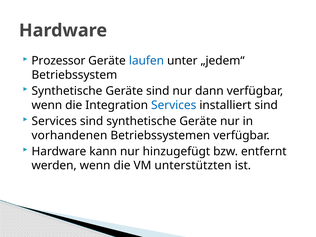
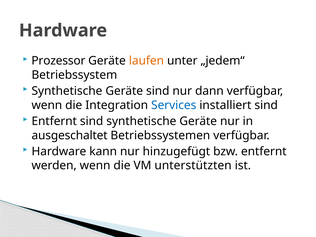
laufen colour: blue -> orange
Services at (54, 121): Services -> Entfernt
vorhandenen: vorhandenen -> ausgeschaltet
